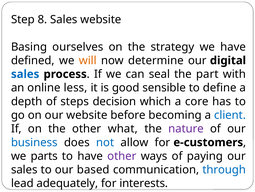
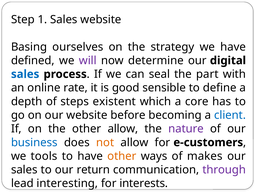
8: 8 -> 1
will colour: orange -> purple
less: less -> rate
decision: decision -> existent
other what: what -> allow
not colour: blue -> orange
parts: parts -> tools
other at (122, 156) colour: purple -> orange
paying: paying -> makes
based: based -> return
through colour: blue -> purple
adequately: adequately -> interesting
